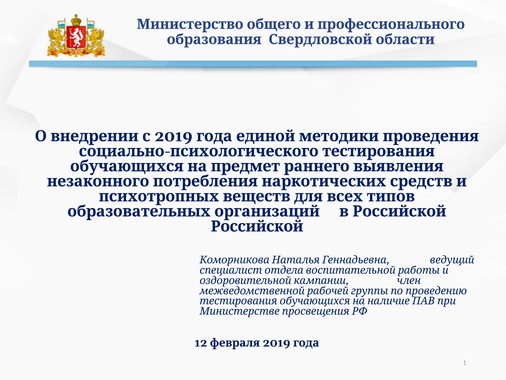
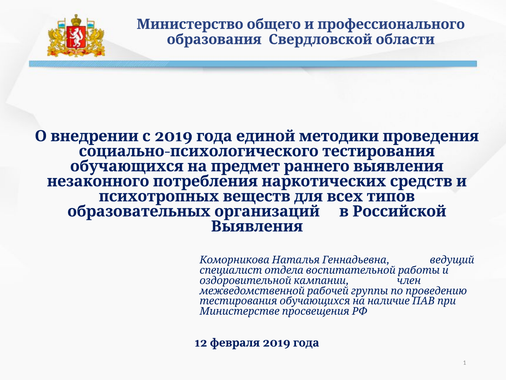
Российской at (257, 226): Российской -> Выявления
